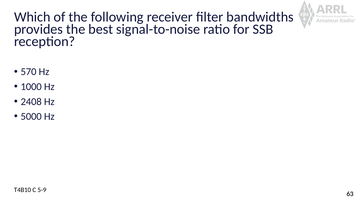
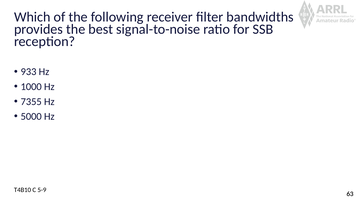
570: 570 -> 933
2408: 2408 -> 7355
